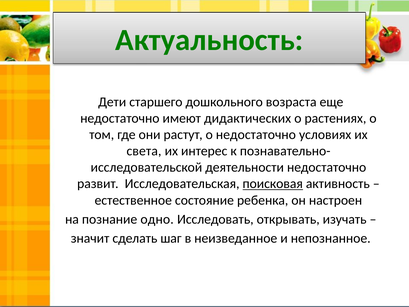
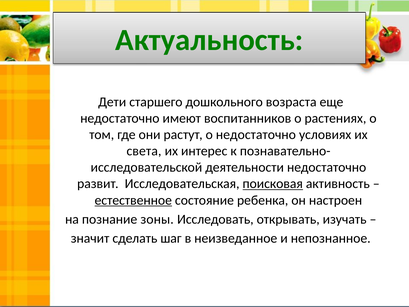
дидактических: дидактических -> воспитанников
естественное underline: none -> present
одно: одно -> зоны
